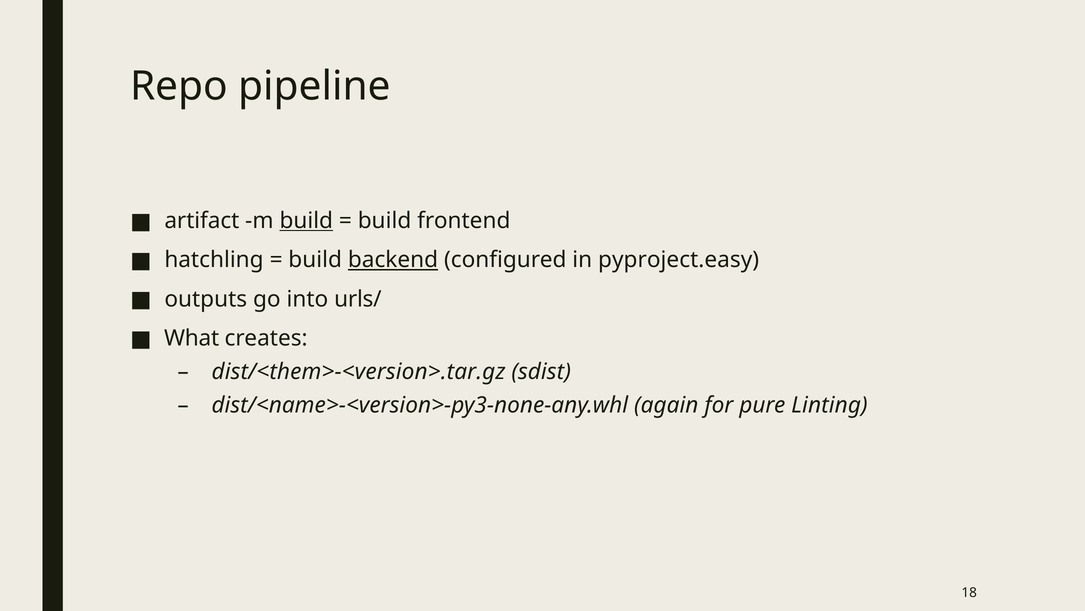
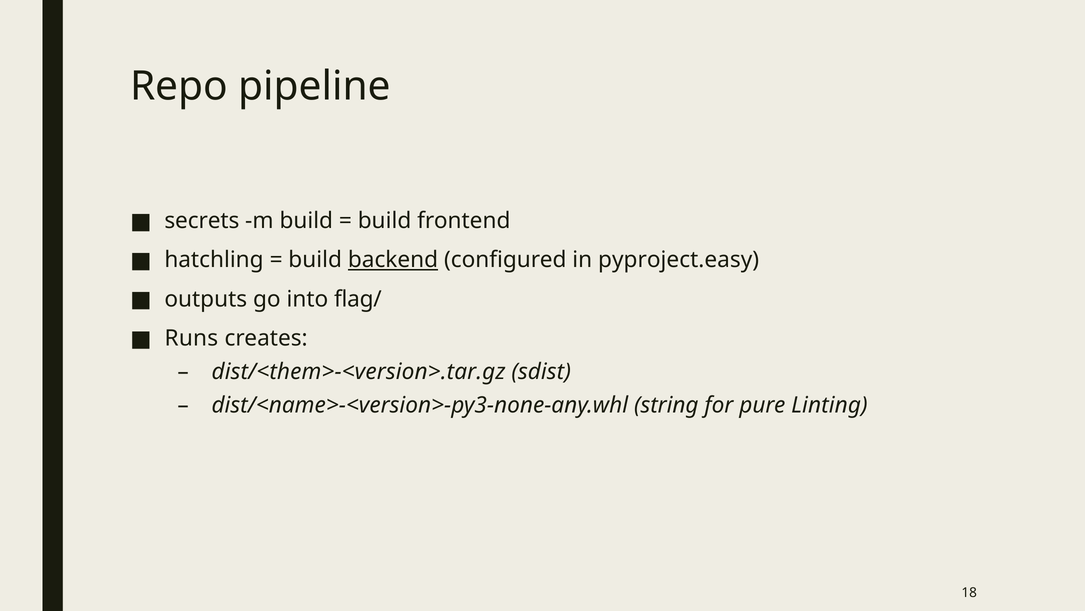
artifact: artifact -> secrets
build at (306, 220) underline: present -> none
urls/: urls/ -> flag/
What: What -> Runs
again: again -> string
